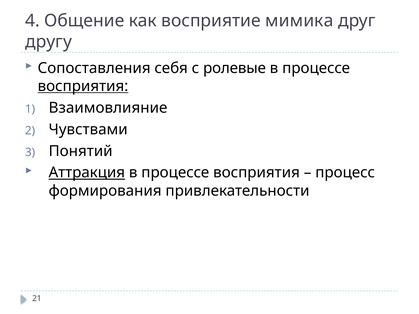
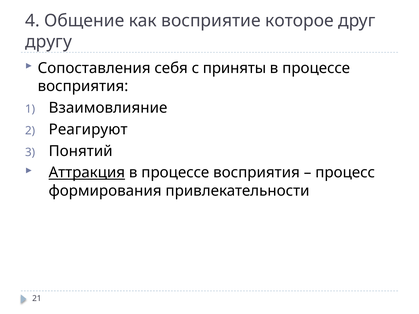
мимика: мимика -> которое
ролевые: ролевые -> приняты
восприятия at (83, 86) underline: present -> none
Чувствами: Чувствами -> Реагируют
